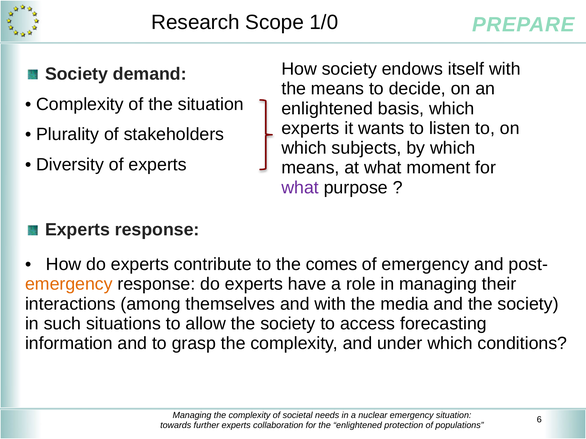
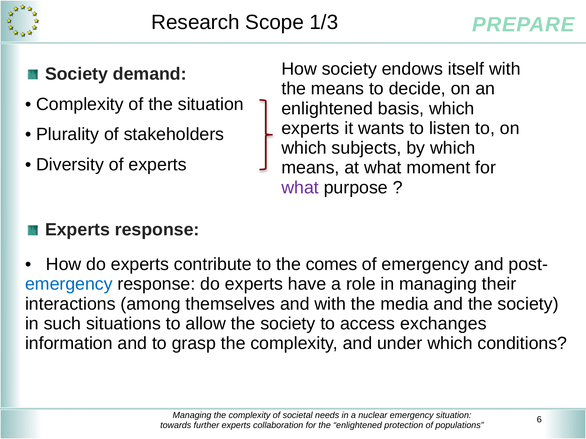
1/0: 1/0 -> 1/3
emergency at (69, 284) colour: orange -> blue
forecasting: forecasting -> exchanges
